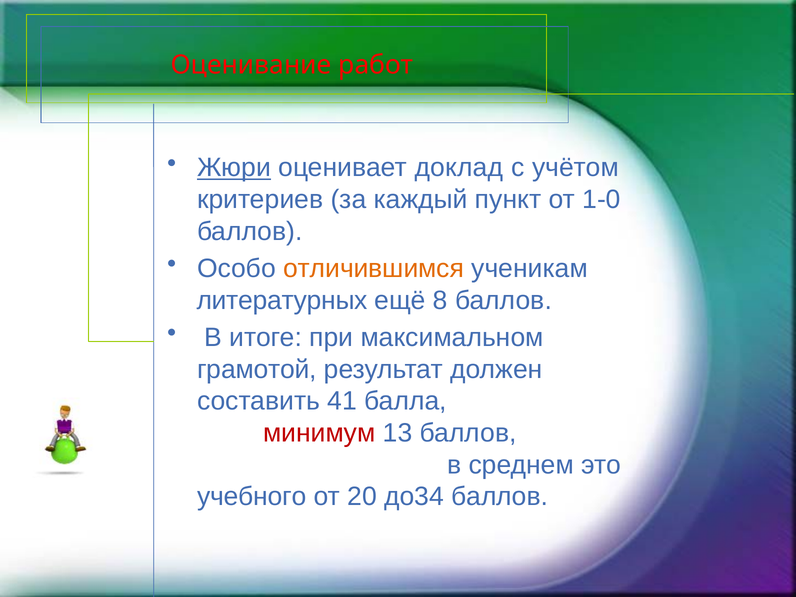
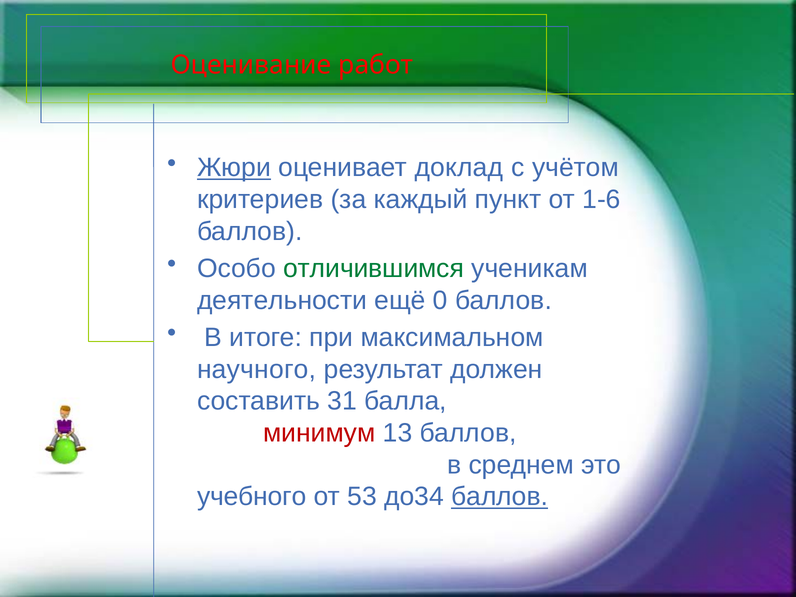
1-0: 1-0 -> 1-6
отличившимся colour: orange -> green
литературных: литературных -> деятельности
8: 8 -> 0
грамотой: грамотой -> научного
41: 41 -> 31
20: 20 -> 53
баллов at (500, 497) underline: none -> present
